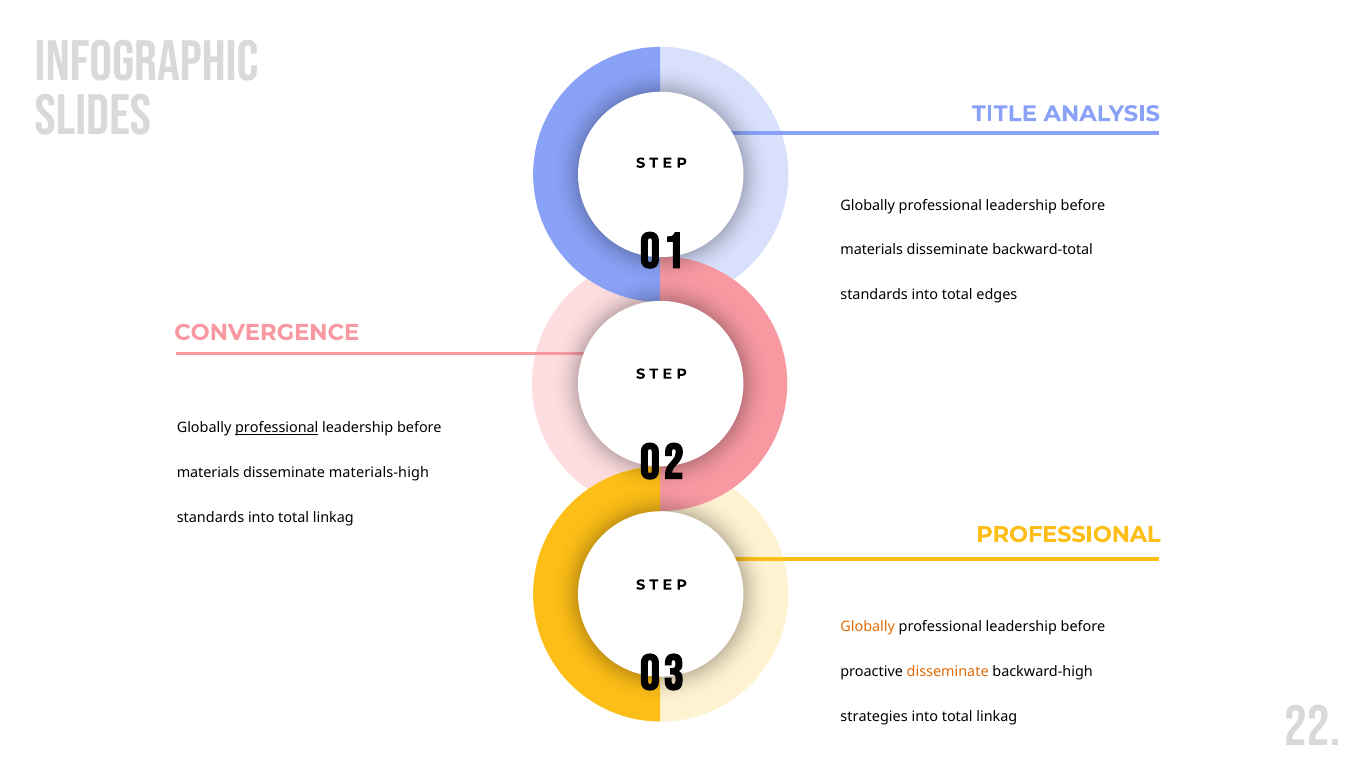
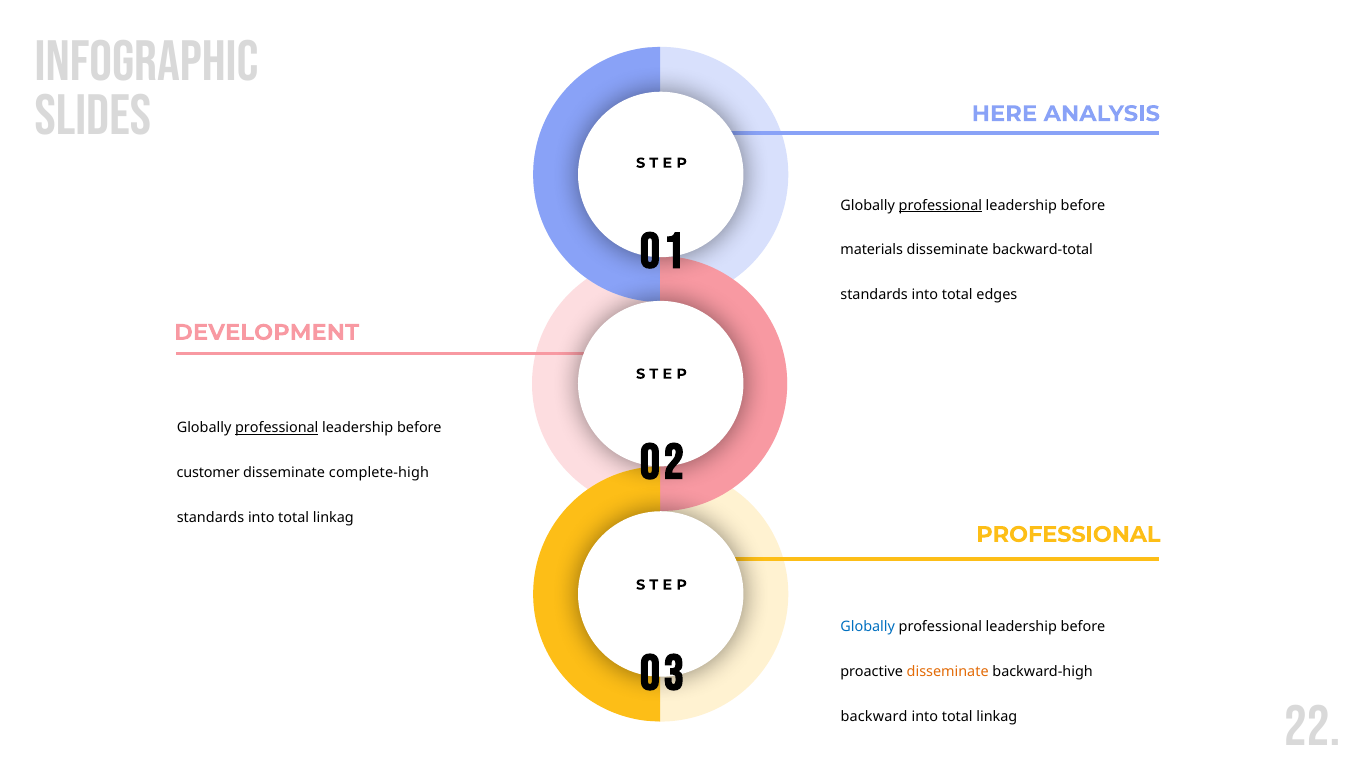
TITLE: TITLE -> HERE
professional at (940, 205) underline: none -> present
CONVERGENCE: CONVERGENCE -> DEVELOPMENT
materials at (208, 473): materials -> customer
materials-high: materials-high -> complete-high
Globally at (868, 627) colour: orange -> blue
strategies: strategies -> backward
